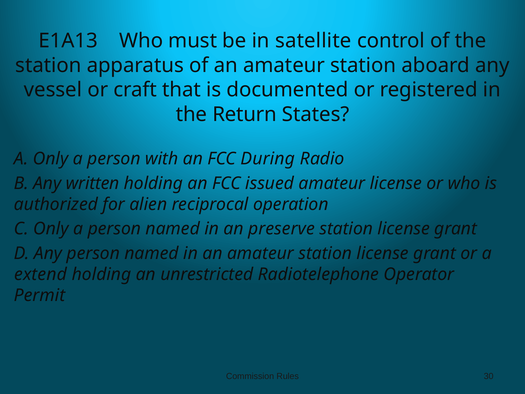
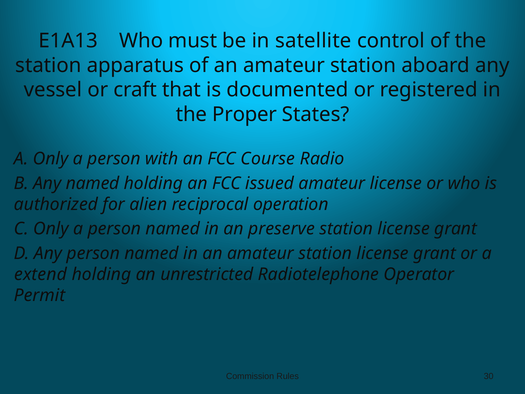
Return: Return -> Proper
During: During -> Course
Any written: written -> named
